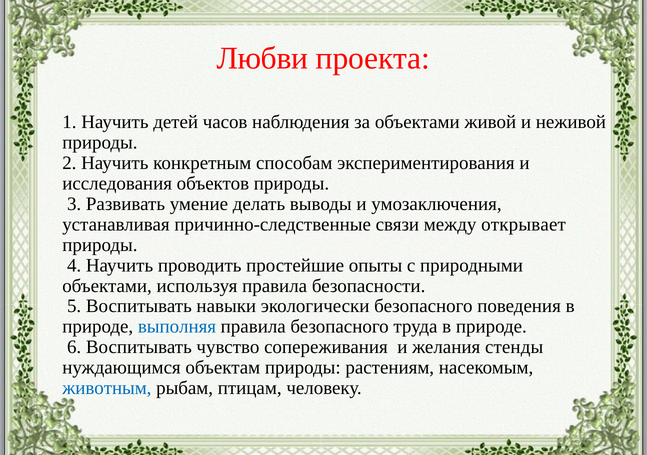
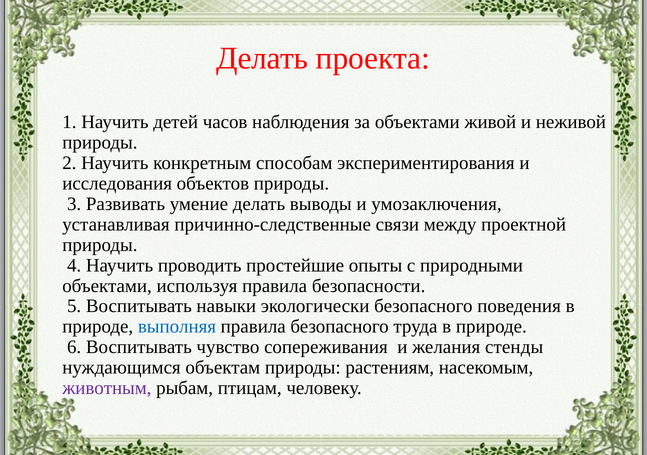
Любви at (262, 58): Любви -> Делать
открывает: открывает -> проектной
животным colour: blue -> purple
